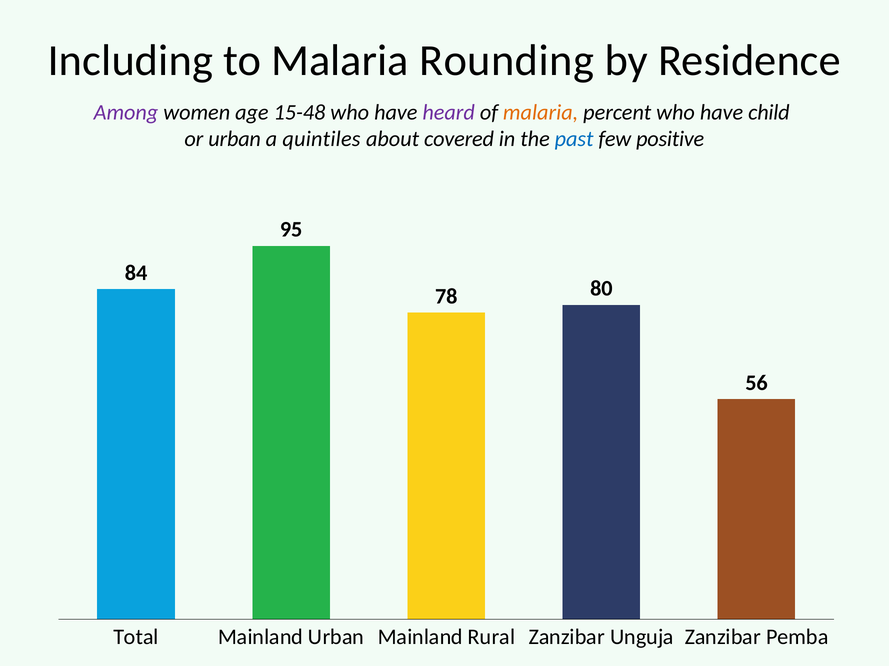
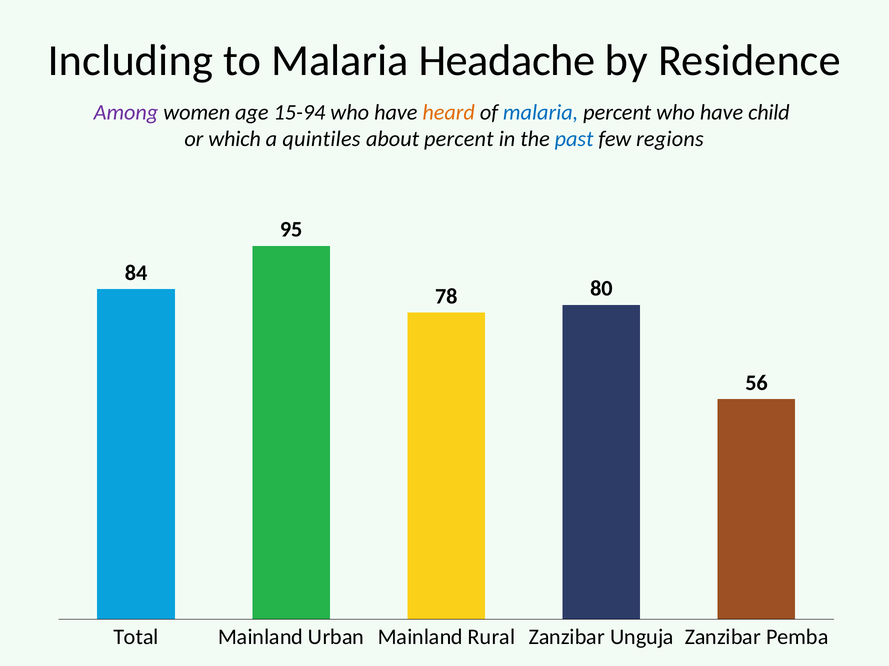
Rounding: Rounding -> Headache
15-48: 15-48 -> 15-94
heard colour: purple -> orange
malaria at (541, 113) colour: orange -> blue
or urban: urban -> which
about covered: covered -> percent
positive: positive -> regions
